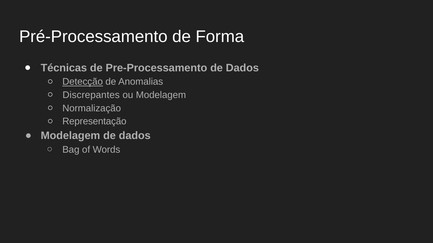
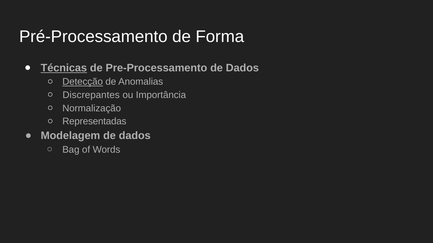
Técnicas underline: none -> present
ou Modelagem: Modelagem -> Importância
Representação: Representação -> Representadas
